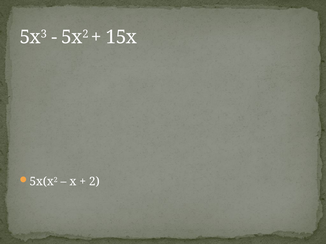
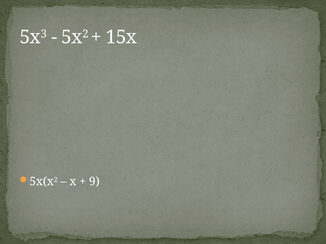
2: 2 -> 9
